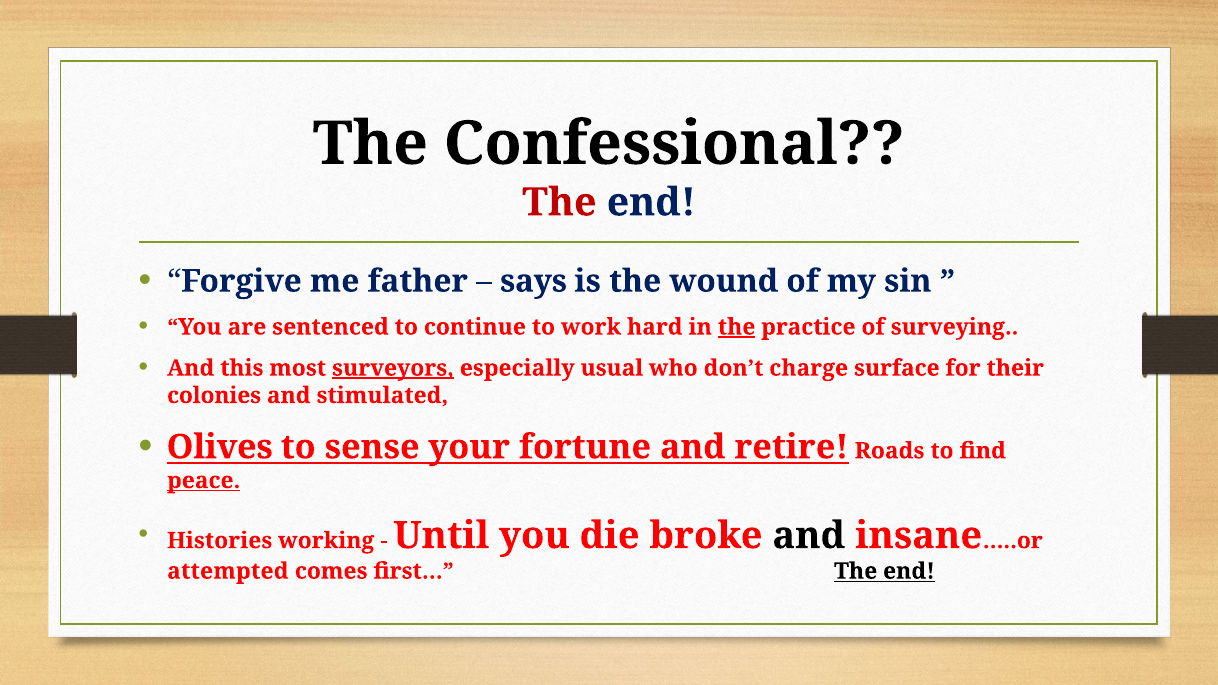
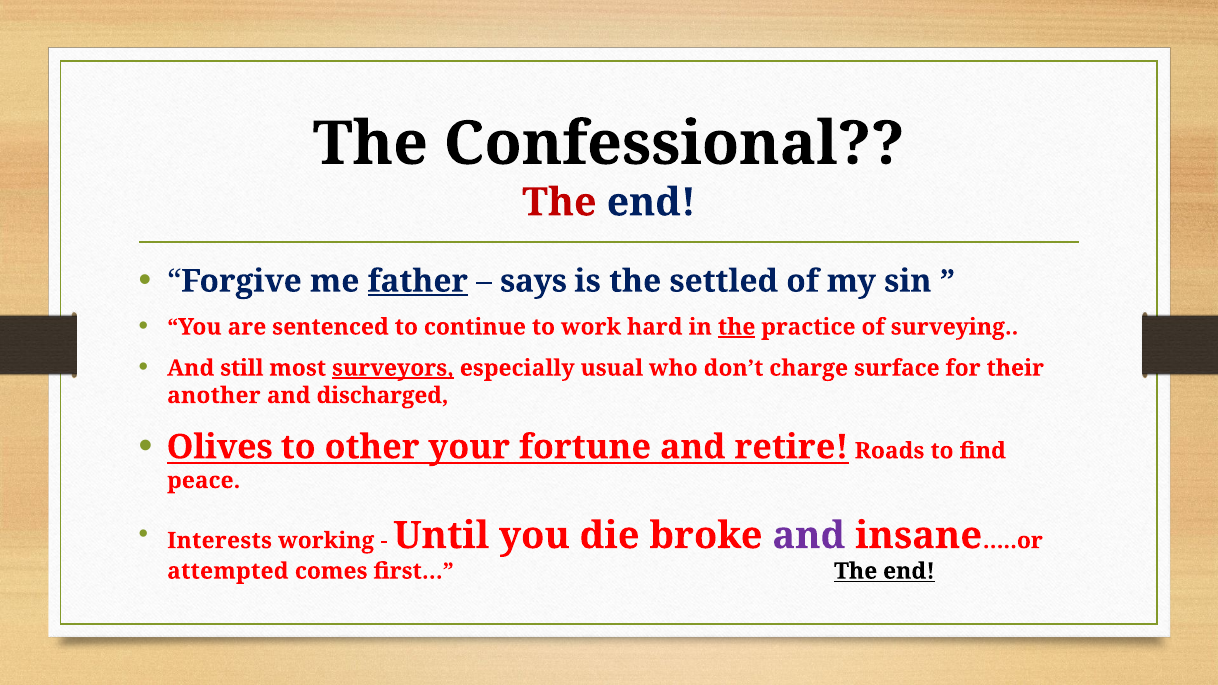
father underline: none -> present
wound: wound -> settled
this: this -> still
colonies: colonies -> another
stimulated: stimulated -> discharged
sense: sense -> other
peace underline: present -> none
Histories: Histories -> Interests
and at (809, 536) colour: black -> purple
